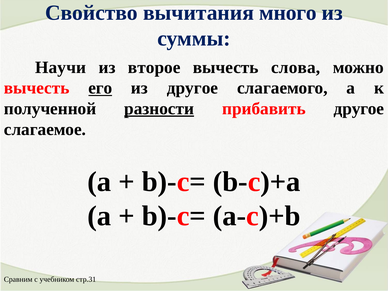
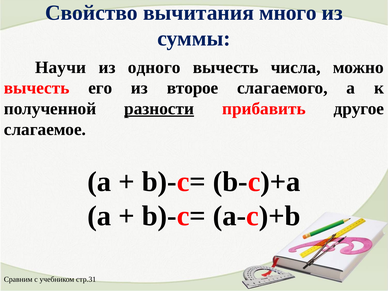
второе: второе -> одного
слова: слова -> числа
его underline: present -> none
из другое: другое -> второе
